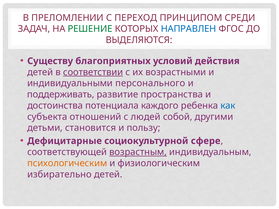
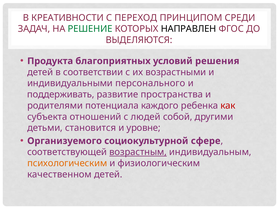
ПРЕЛОМЛЕНИИ: ПРЕЛОМЛЕНИИ -> КРЕАТИВНОСТИ
НАПРАВЛЕН colour: blue -> black
Существу: Существу -> Продукта
действия: действия -> решения
соответствии underline: present -> none
достоинства: достоинства -> родителями
как colour: blue -> red
пользу: пользу -> уровне
Дефицитарные: Дефицитарные -> Организуемого
избирательно: избирательно -> качественном
